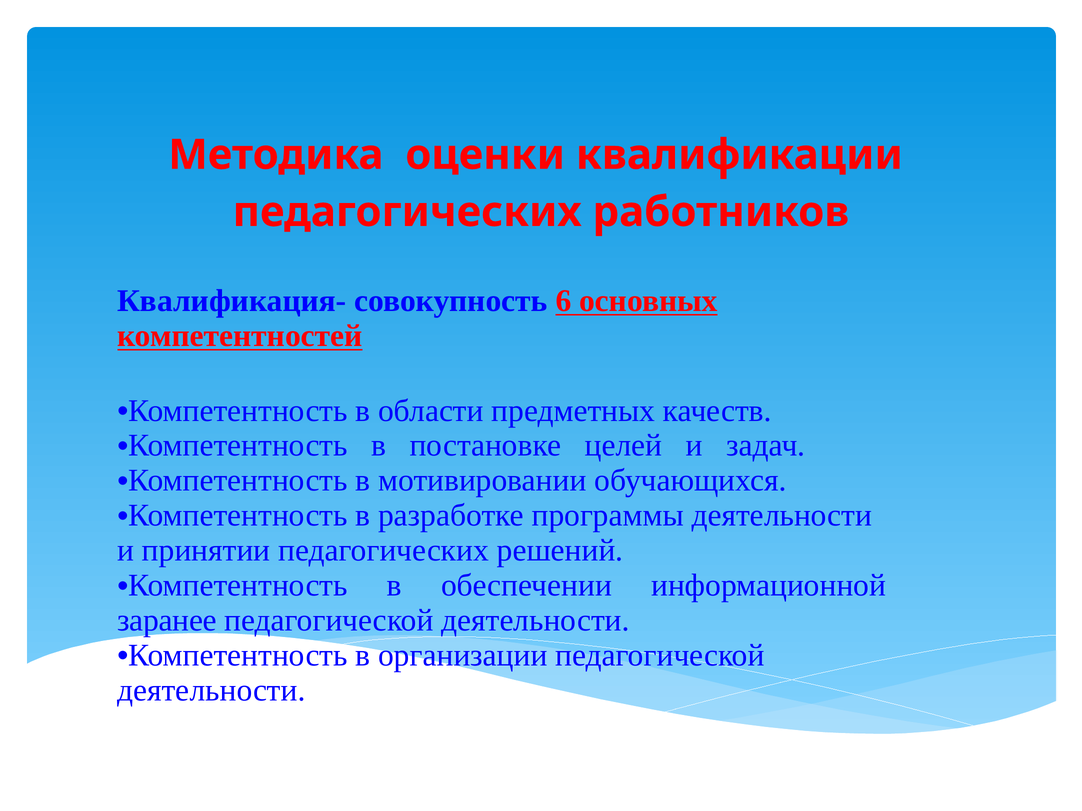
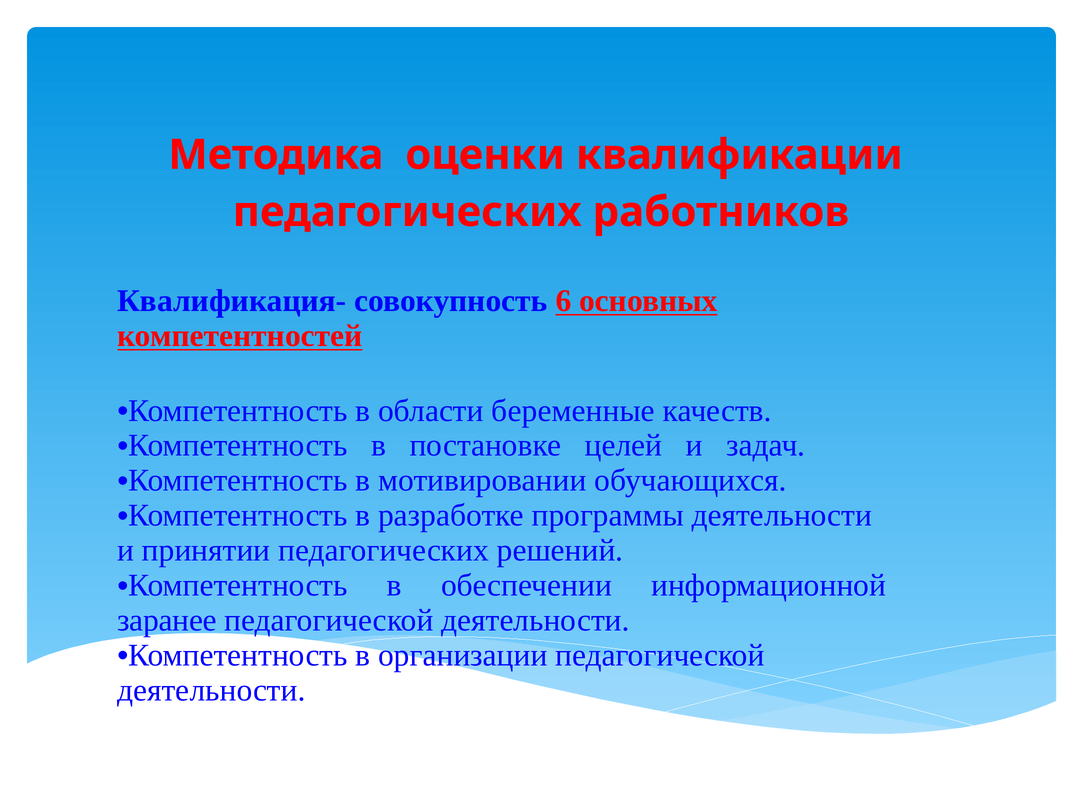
предметных: предметных -> беременные
